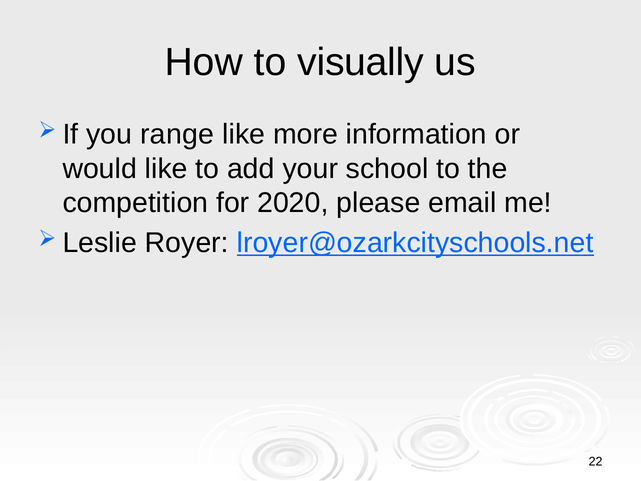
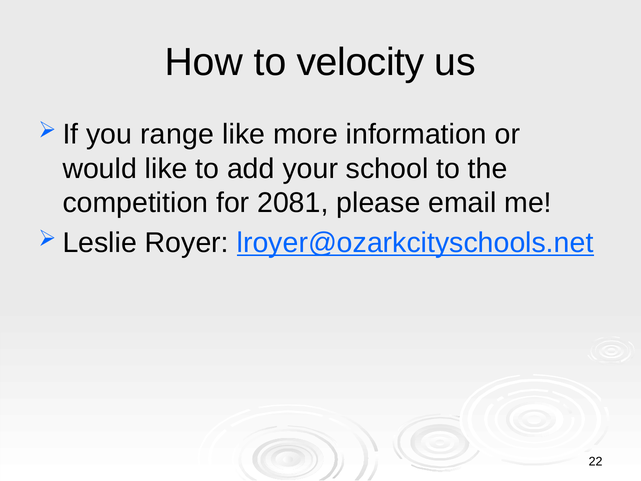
visually: visually -> velocity
2020: 2020 -> 2081
